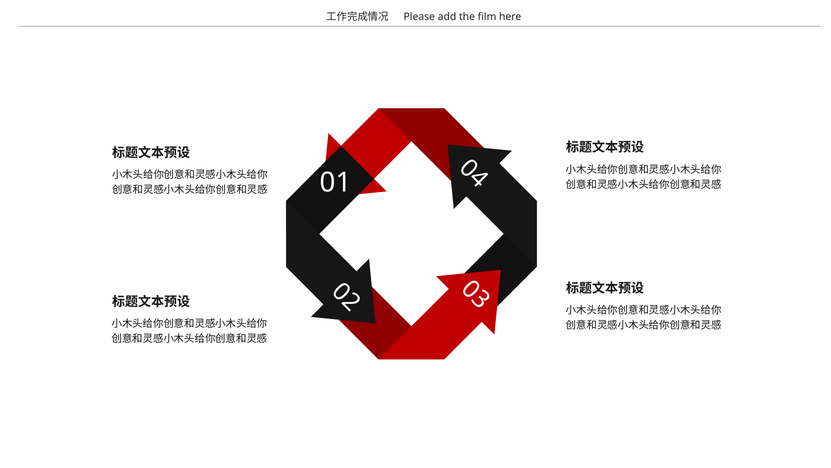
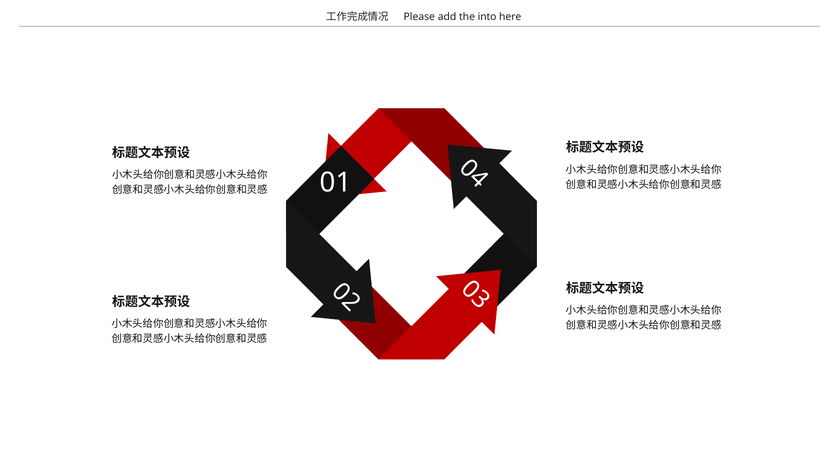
film: film -> into
